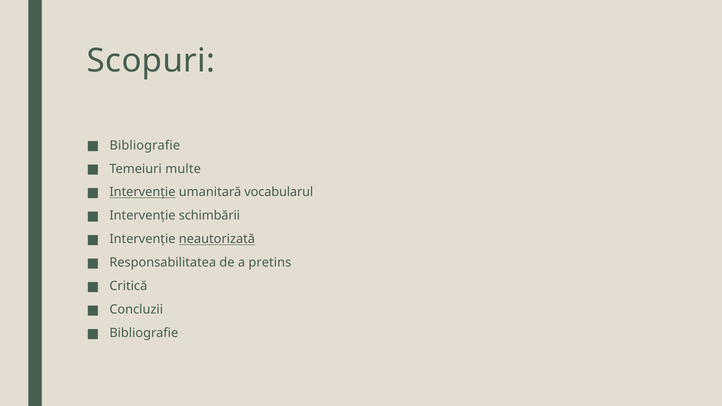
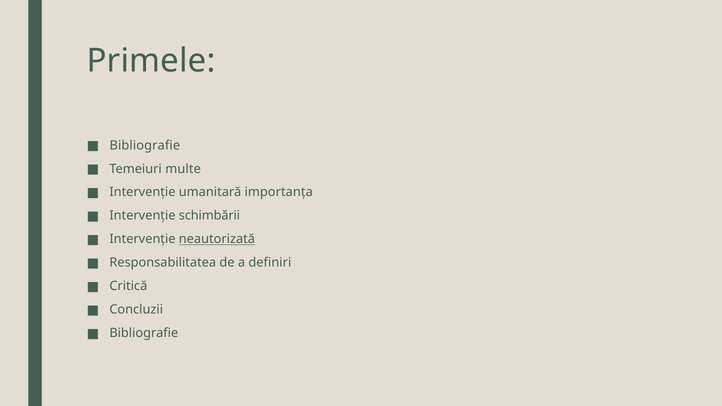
Scopuri: Scopuri -> Primele
Intervenție at (142, 192) underline: present -> none
vocabularul: vocabularul -> importanța
pretins: pretins -> definiri
